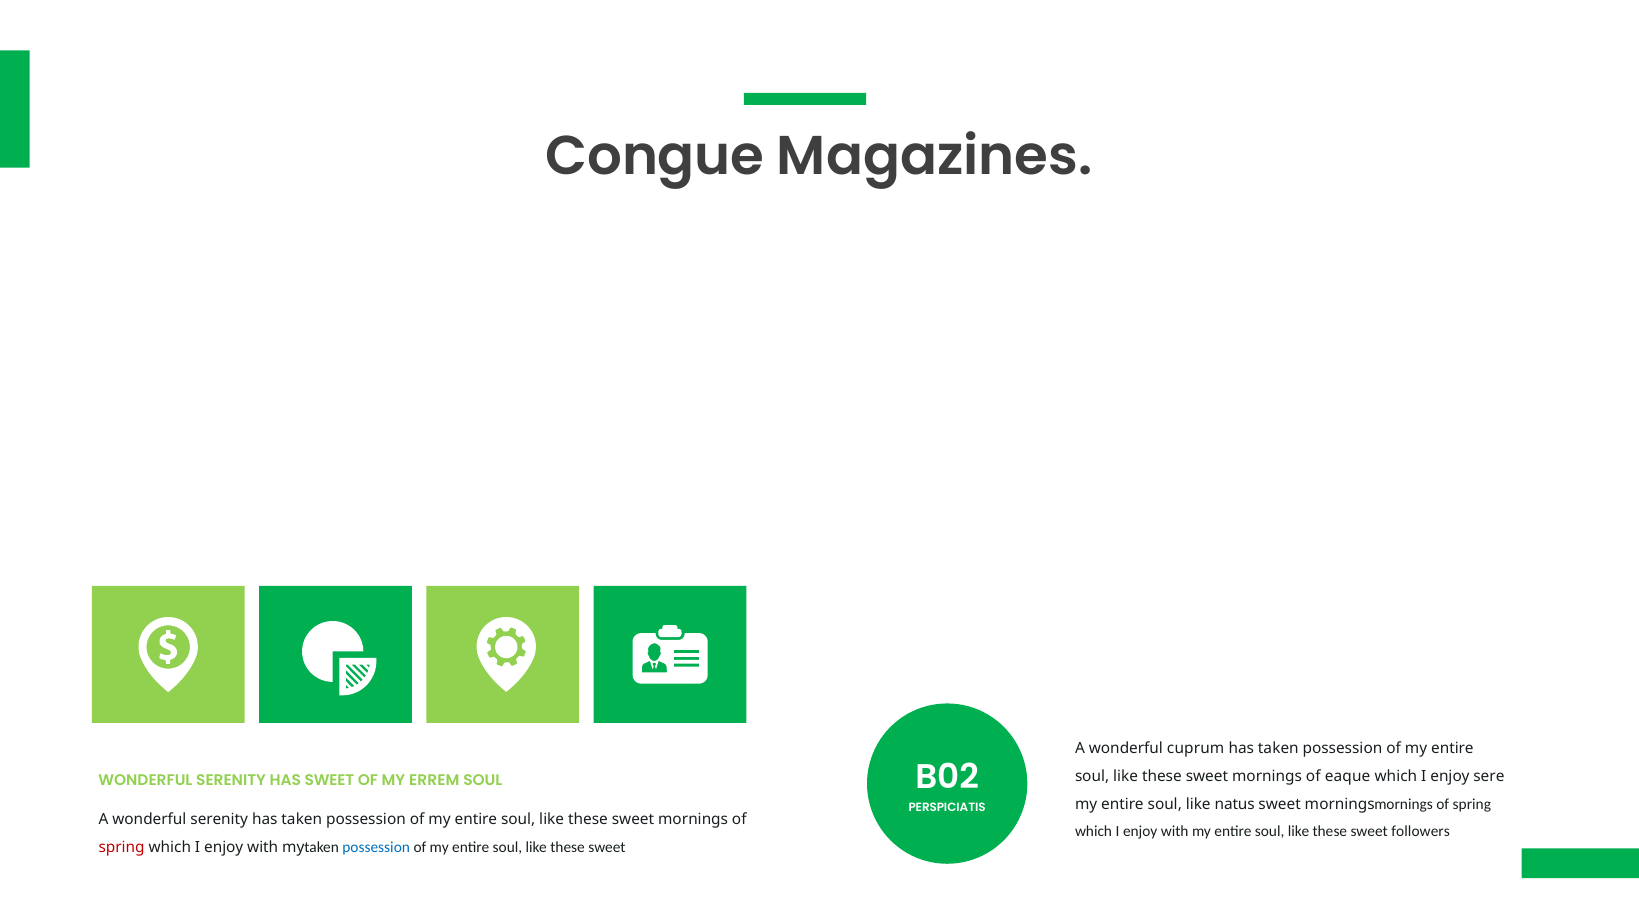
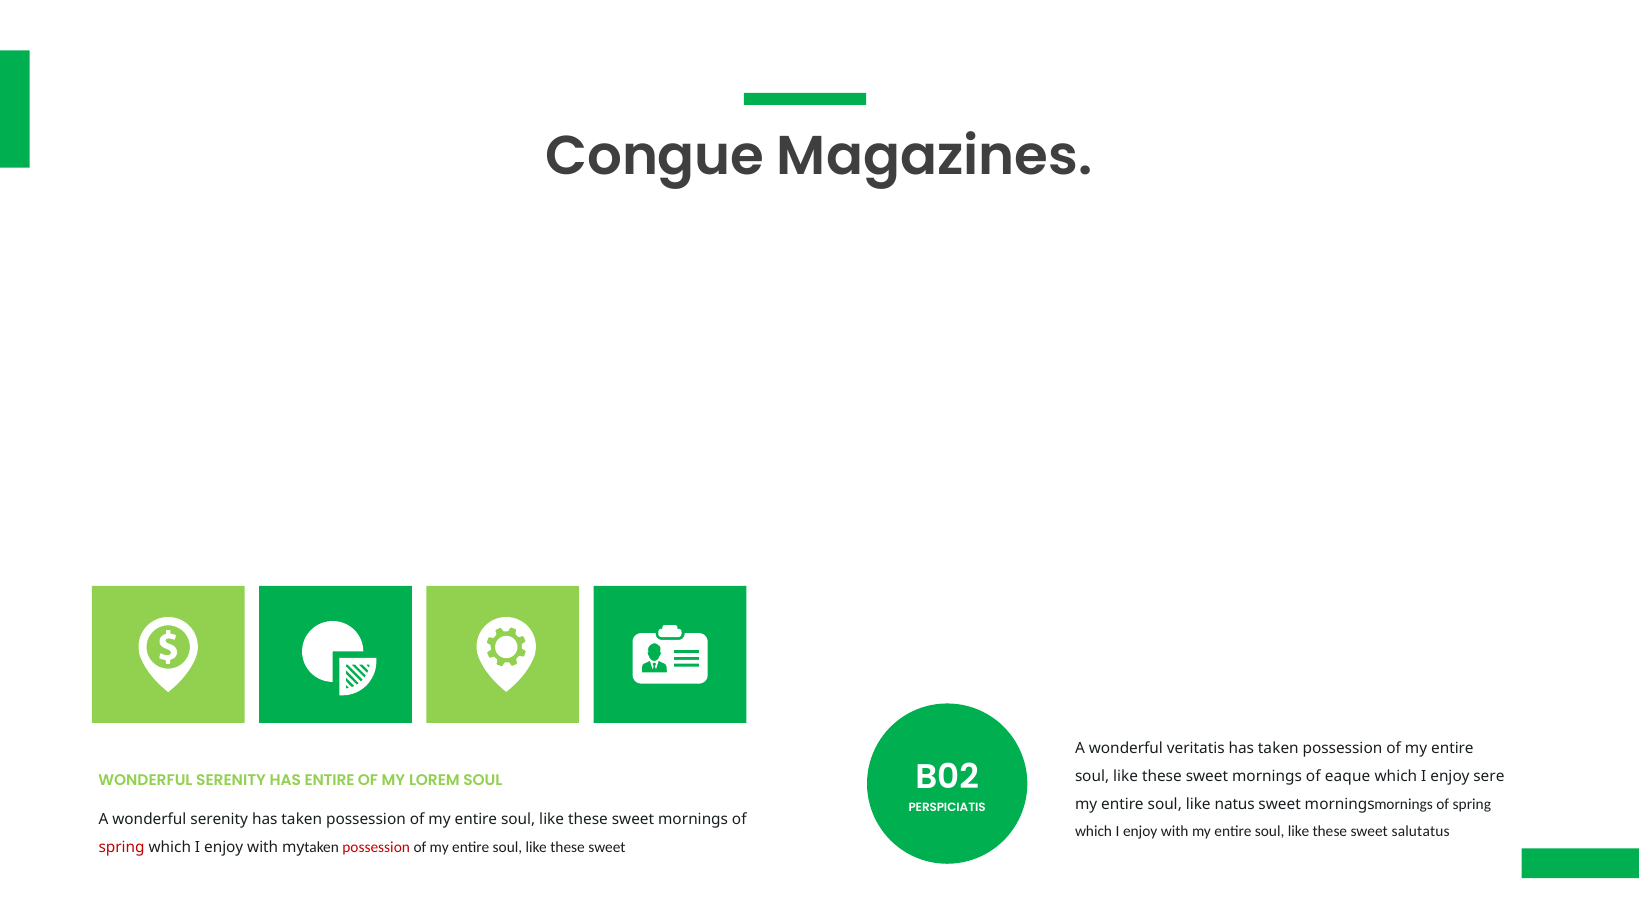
cuprum: cuprum -> veritatis
HAS SWEET: SWEET -> ENTIRE
ERREM: ERREM -> LOREM
followers: followers -> salutatus
possession at (376, 848) colour: blue -> red
